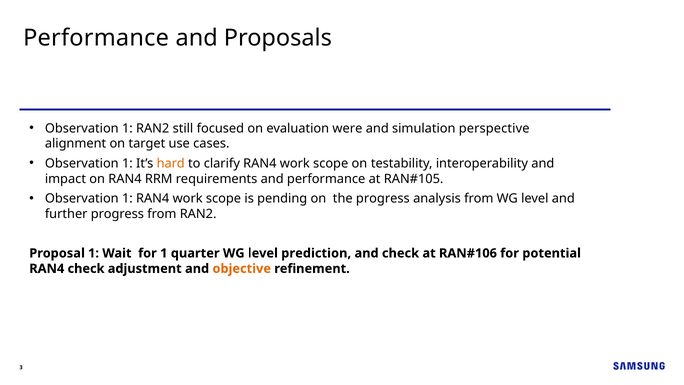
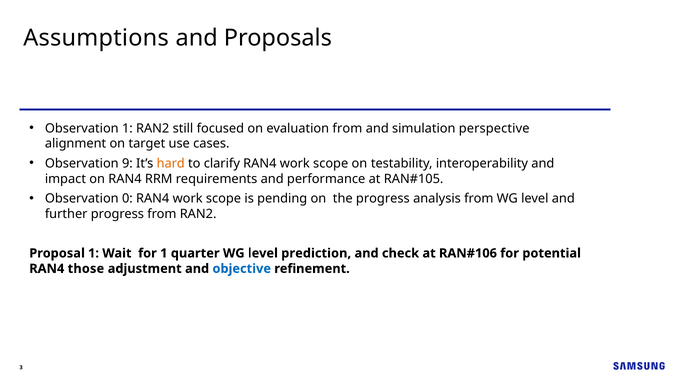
Performance at (96, 38): Performance -> Assumptions
evaluation were: were -> from
1 at (127, 163): 1 -> 9
1 at (127, 198): 1 -> 0
RAN4 check: check -> those
objective colour: orange -> blue
